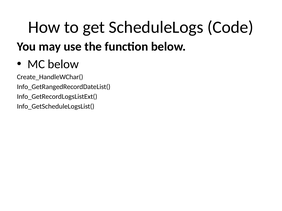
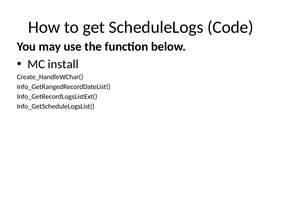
MC below: below -> install
